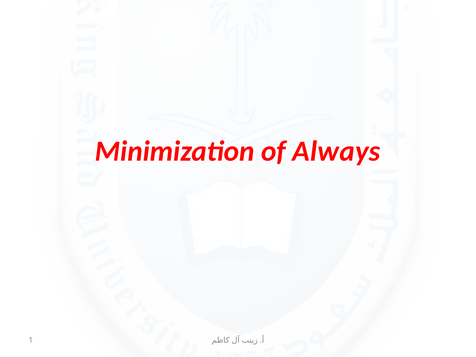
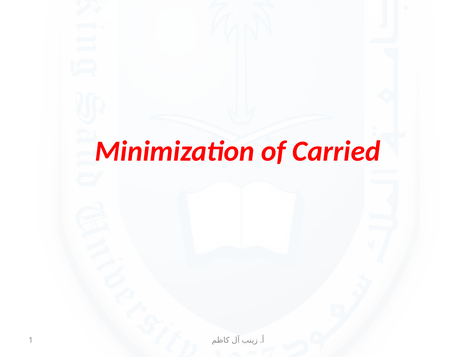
Always: Always -> Carried
